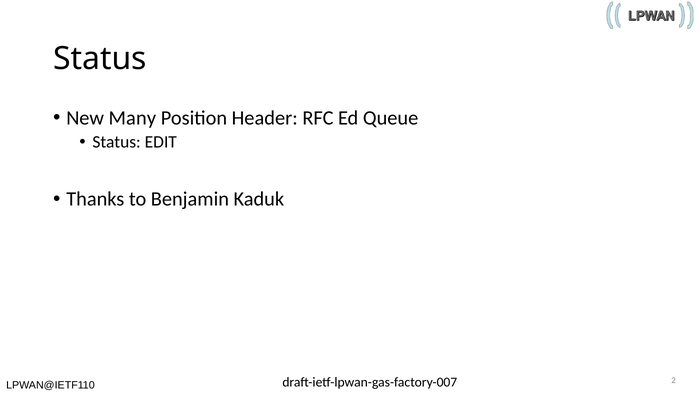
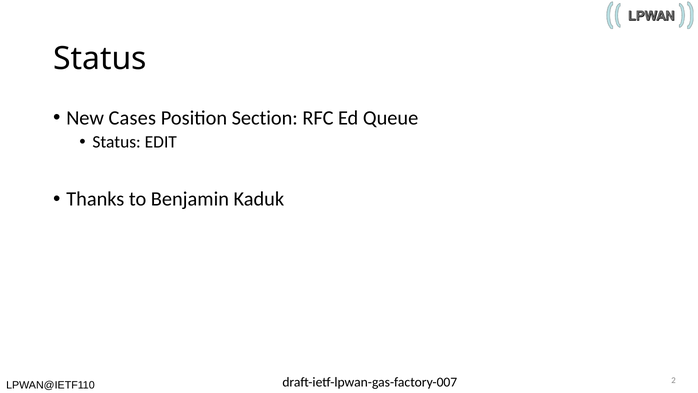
Many: Many -> Cases
Header: Header -> Section
